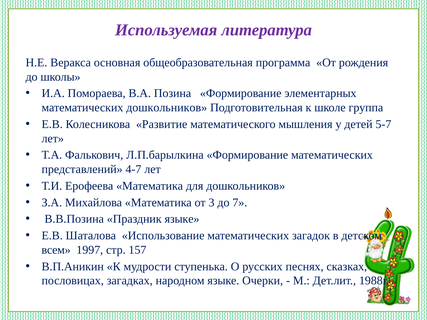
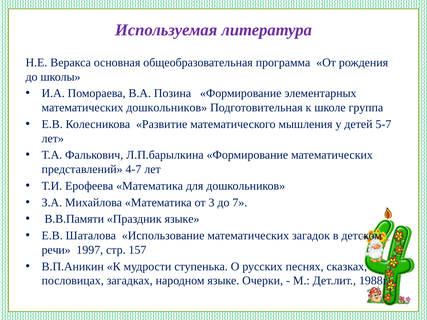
В.В.Позина: В.В.Позина -> В.В.Памяти
всем: всем -> речи
